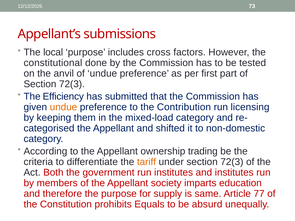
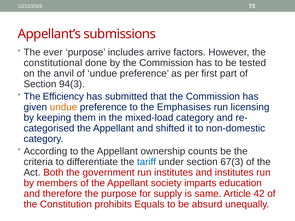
local: local -> ever
cross: cross -> arrive
72(3 at (72, 84): 72(3 -> 94(3
Contribution: Contribution -> Emphasises
trading: trading -> counts
tariff colour: orange -> blue
under section 72(3: 72(3 -> 67(3
77: 77 -> 42
